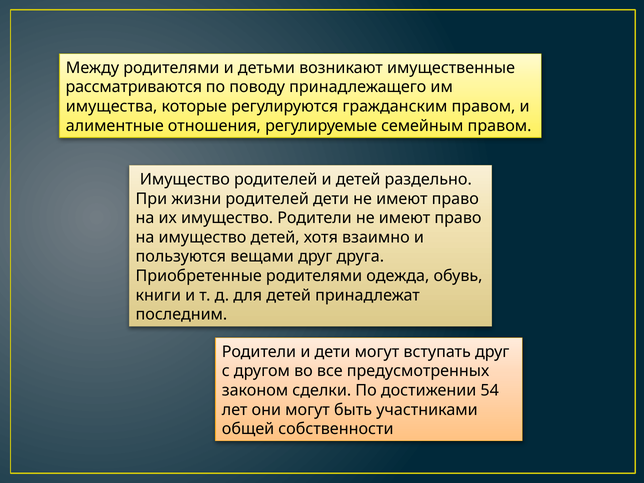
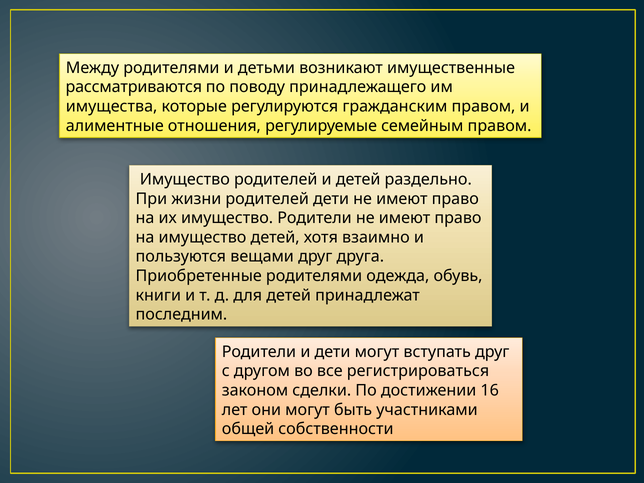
предусмотренных: предусмотренных -> регистрироваться
54: 54 -> 16
